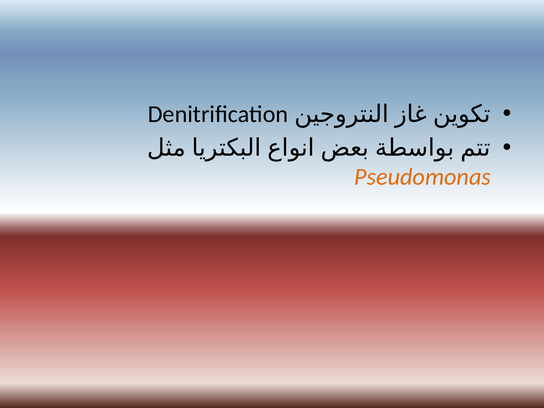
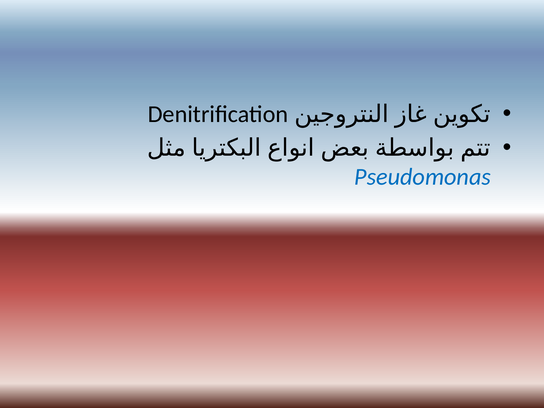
Pseudomonas colour: orange -> blue
